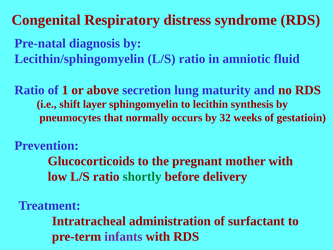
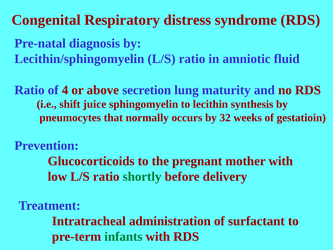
1: 1 -> 4
layer: layer -> juice
infants colour: purple -> green
